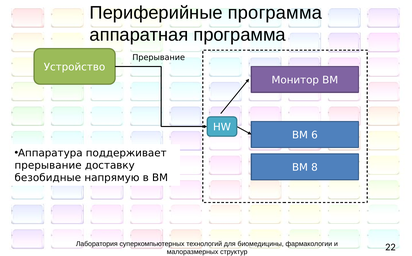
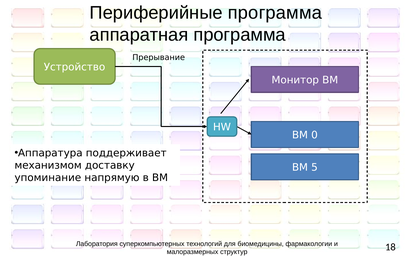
6: 6 -> 0
прерывание at (48, 166): прерывание -> механизмом
8: 8 -> 5
безобидные: безобидные -> упоминание
22: 22 -> 18
